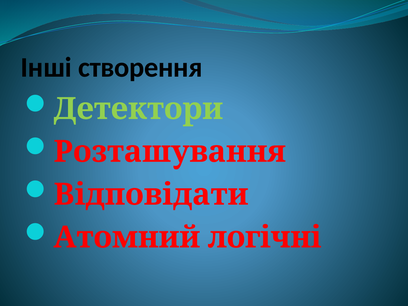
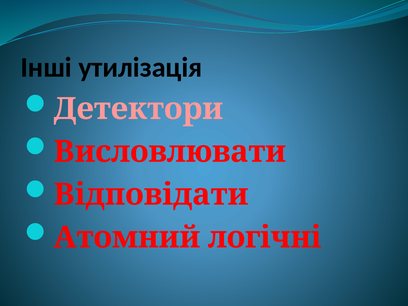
створення: створення -> утилізація
Детектори colour: light green -> pink
Розташування: Розташування -> Висловлювати
